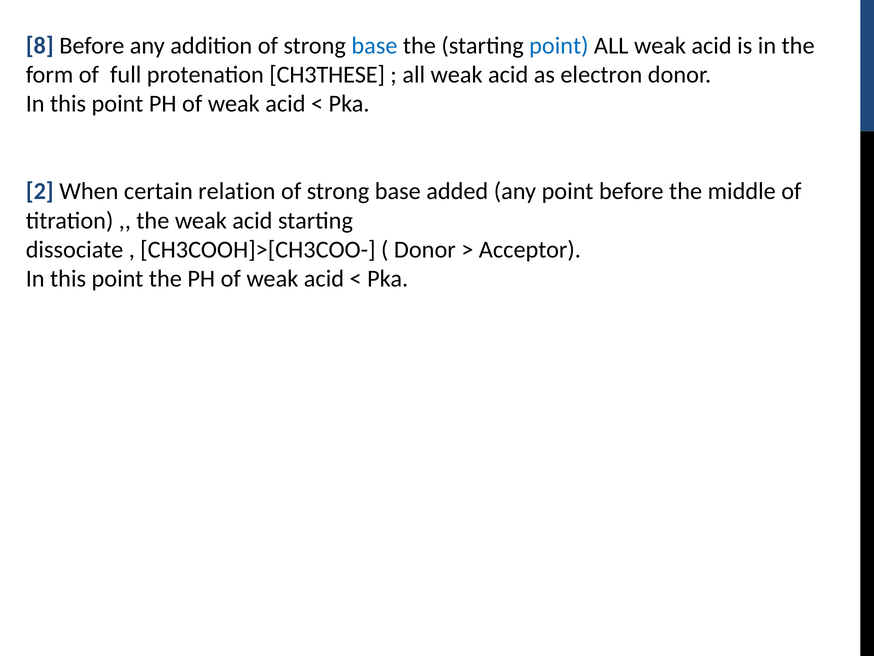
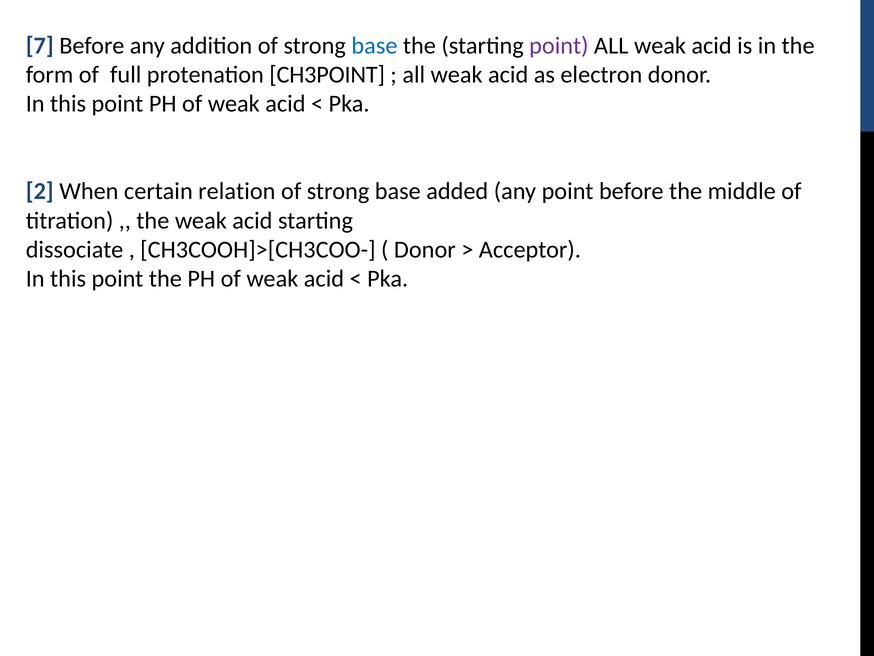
8: 8 -> 7
point at (559, 45) colour: blue -> purple
CH3THESE: CH3THESE -> CH3POINT
